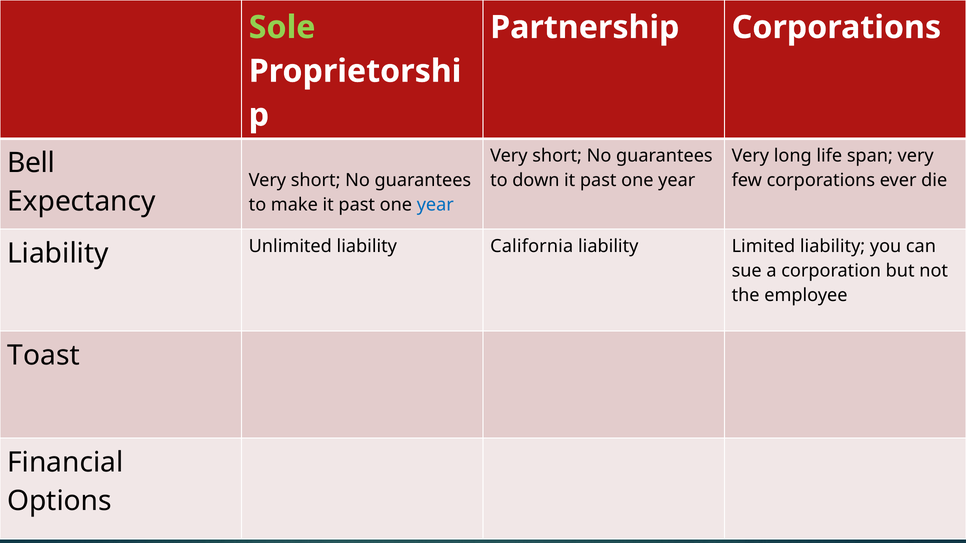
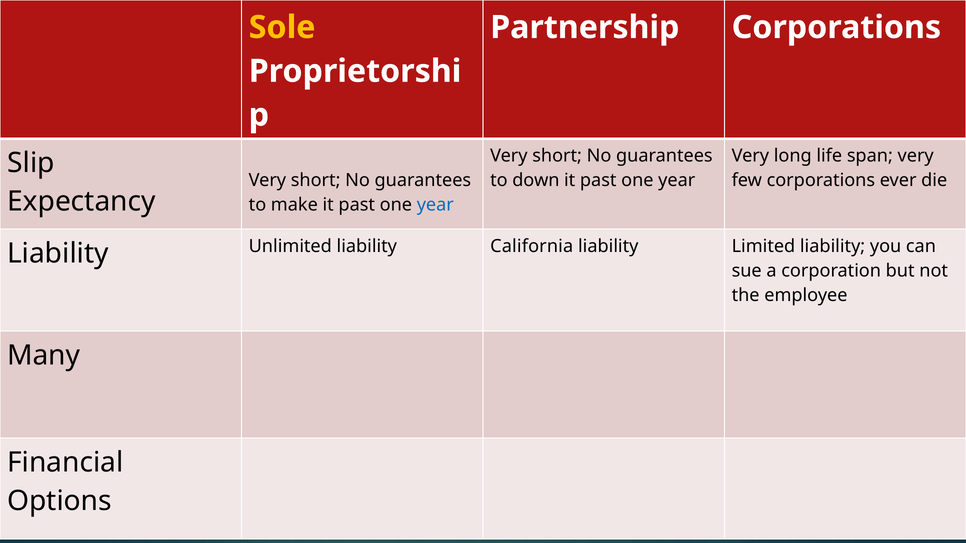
Sole colour: light green -> yellow
Bell: Bell -> Slip
Toast: Toast -> Many
